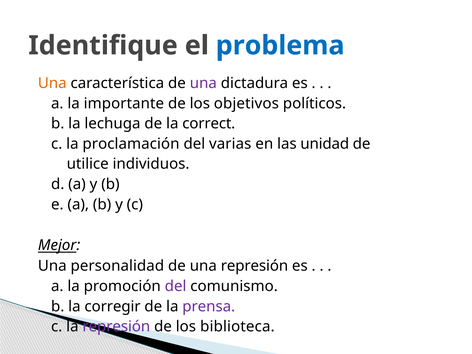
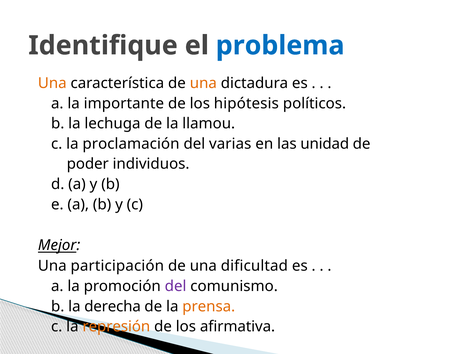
una at (203, 83) colour: purple -> orange
objetivos: objetivos -> hipótesis
correct: correct -> llamou
utilice: utilice -> poder
personalidad: personalidad -> participación
una represión: represión -> dificultad
corregir: corregir -> derecha
prensa colour: purple -> orange
represión at (116, 327) colour: purple -> orange
biblioteca: biblioteca -> afirmativa
